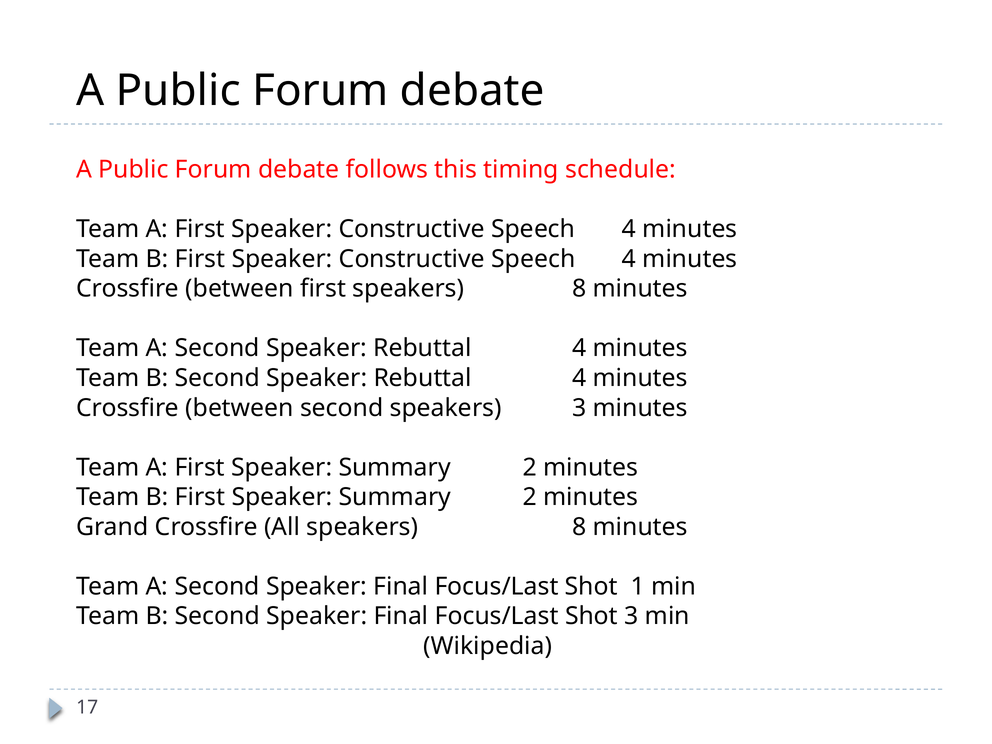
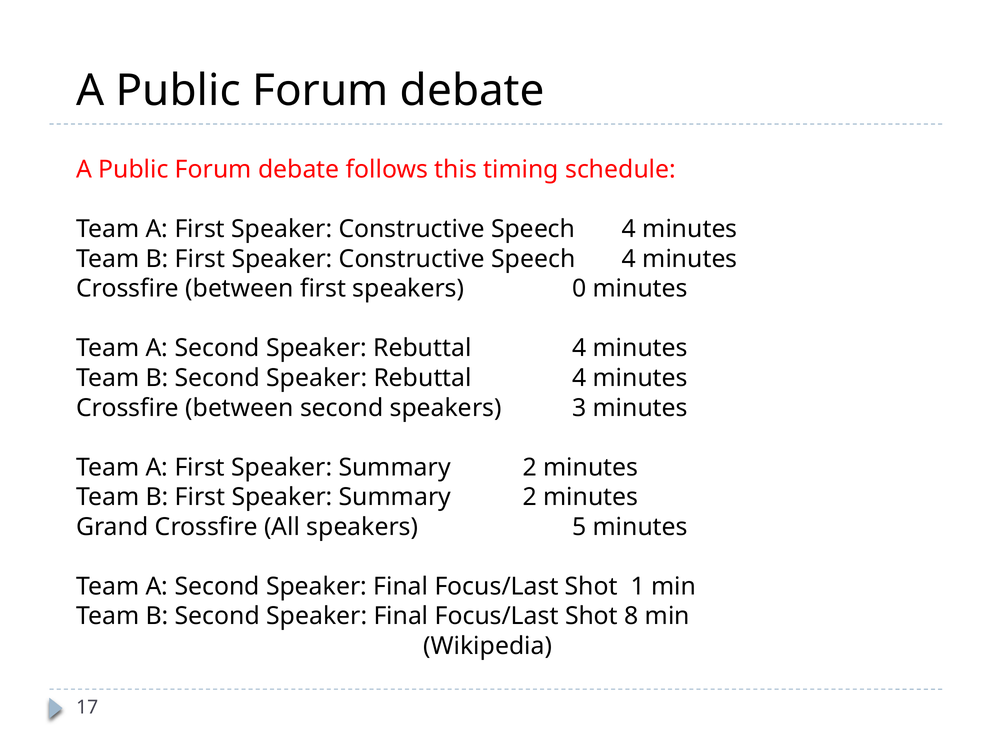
first speakers 8: 8 -> 0
All speakers 8: 8 -> 5
Shot 3: 3 -> 8
